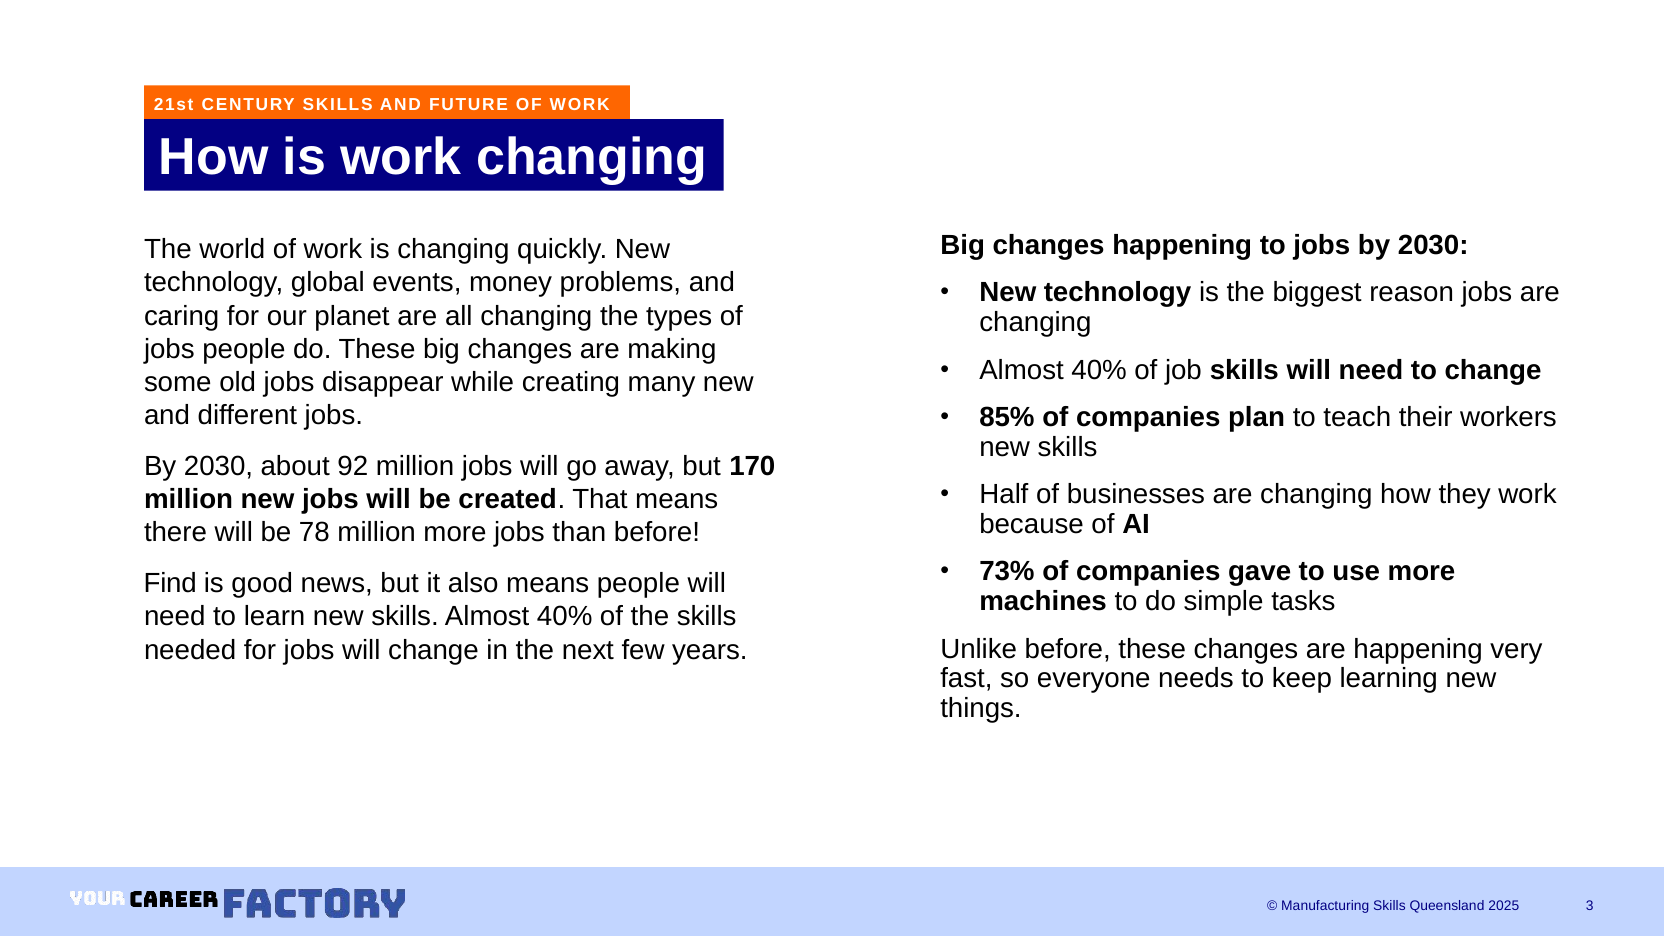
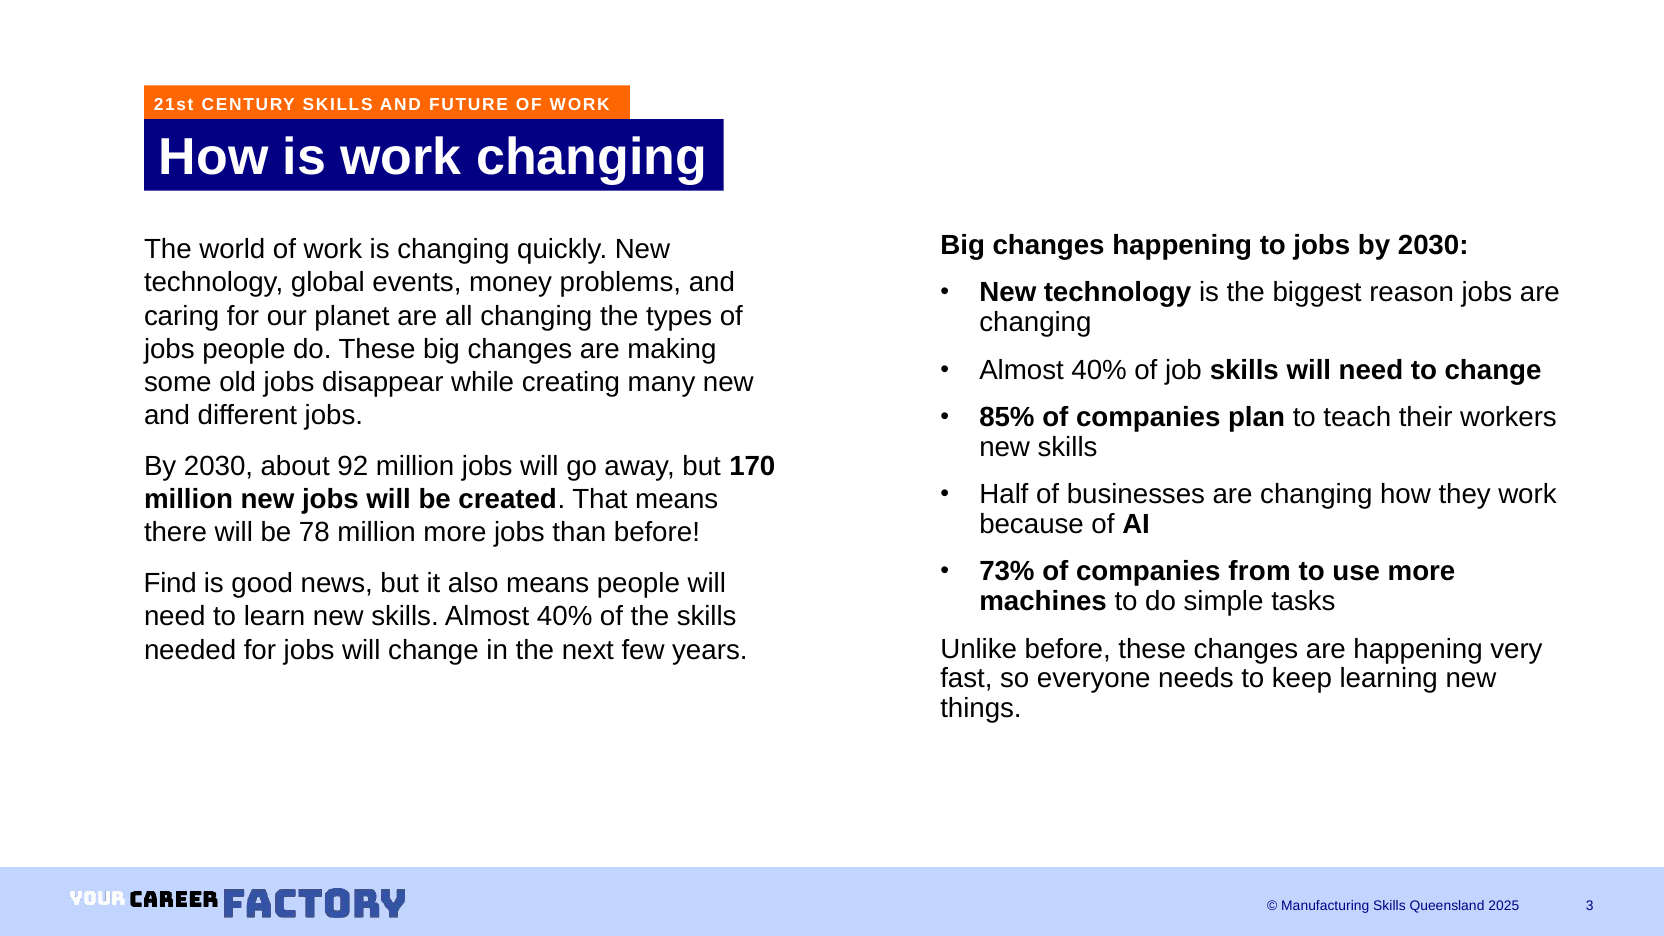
gave: gave -> from
